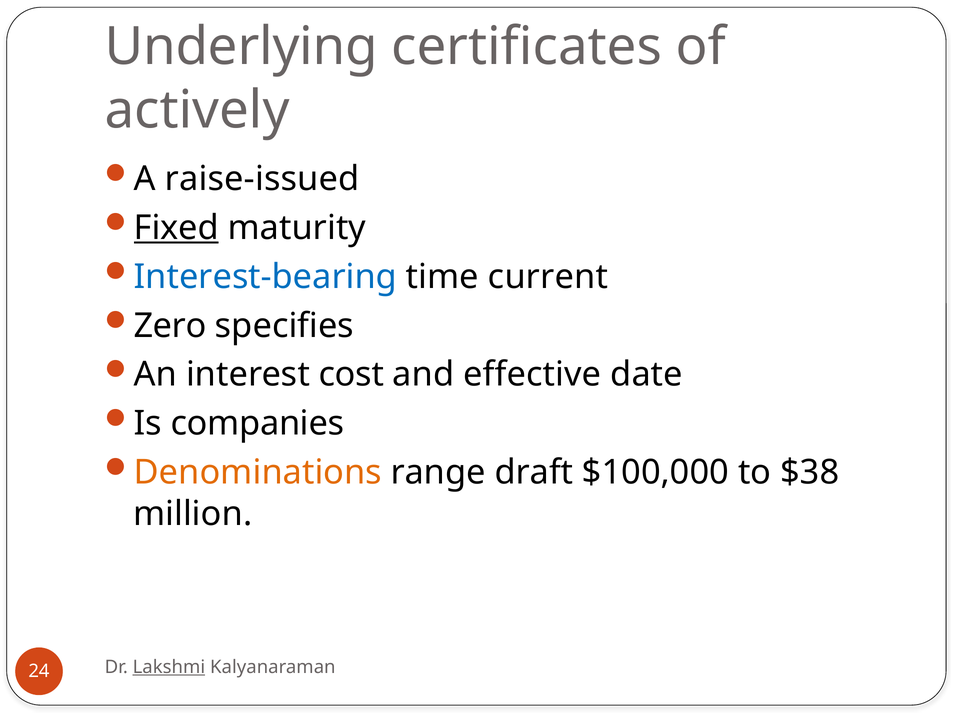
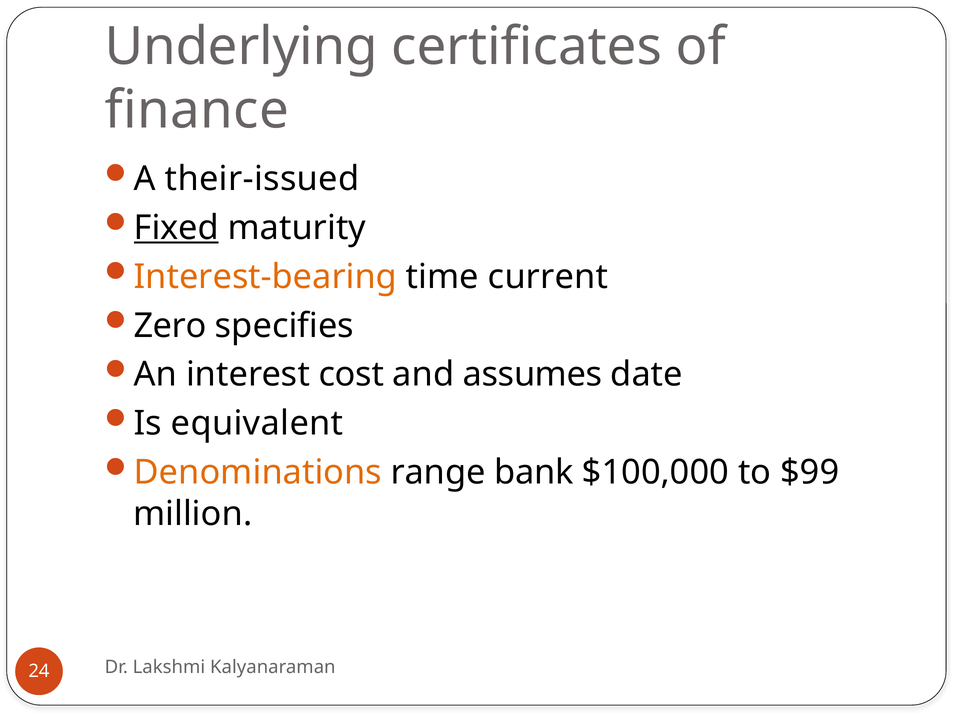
actively: actively -> finance
raise-issued: raise-issued -> their-issued
Interest-bearing colour: blue -> orange
effective: effective -> assumes
companies: companies -> equivalent
draft: draft -> bank
$38: $38 -> $99
Lakshmi underline: present -> none
